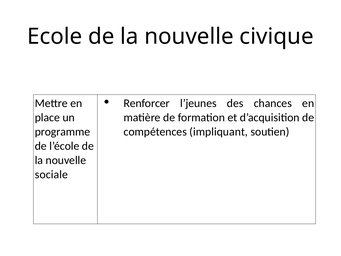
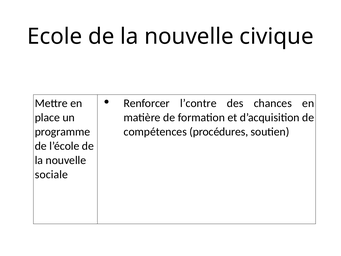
l’jeunes: l’jeunes -> l’contre
impliquant: impliquant -> procédures
